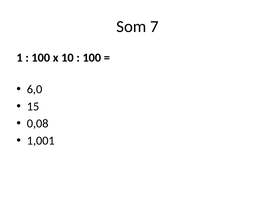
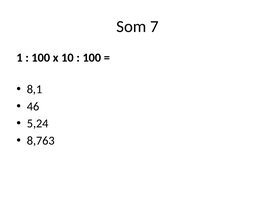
6,0: 6,0 -> 8,1
15: 15 -> 46
0,08: 0,08 -> 5,24
1,001: 1,001 -> 8,763
